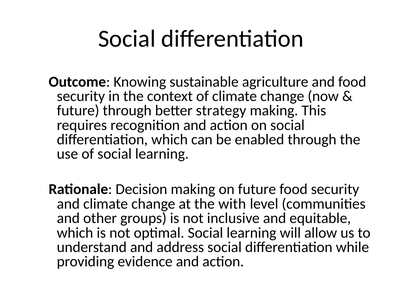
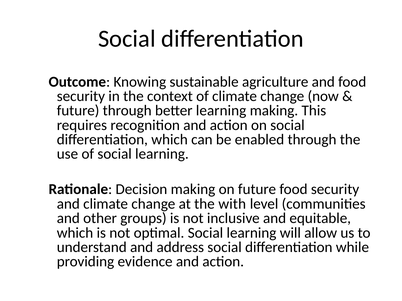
better strategy: strategy -> learning
